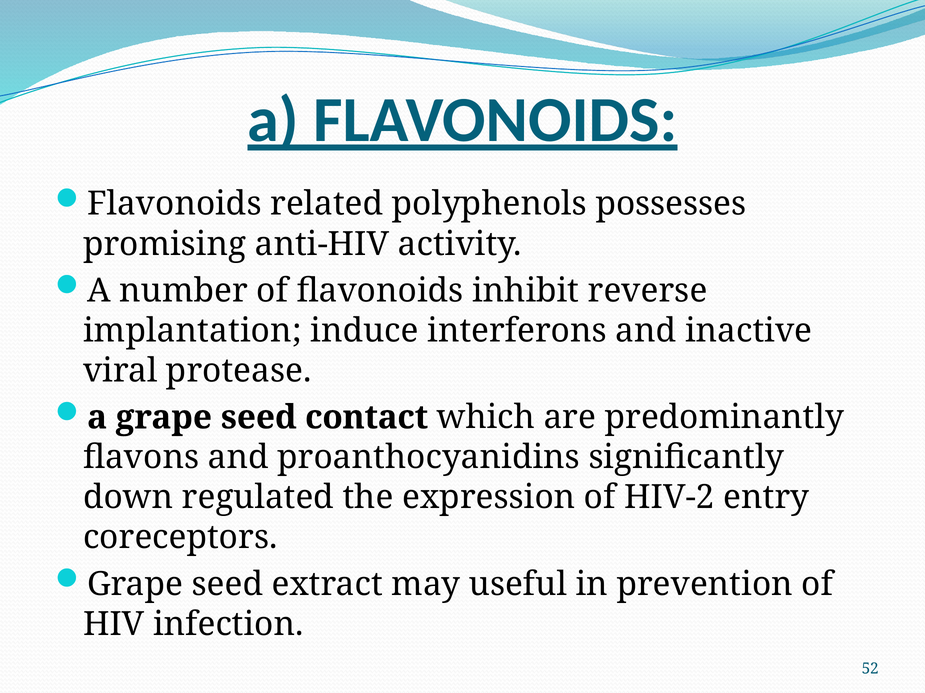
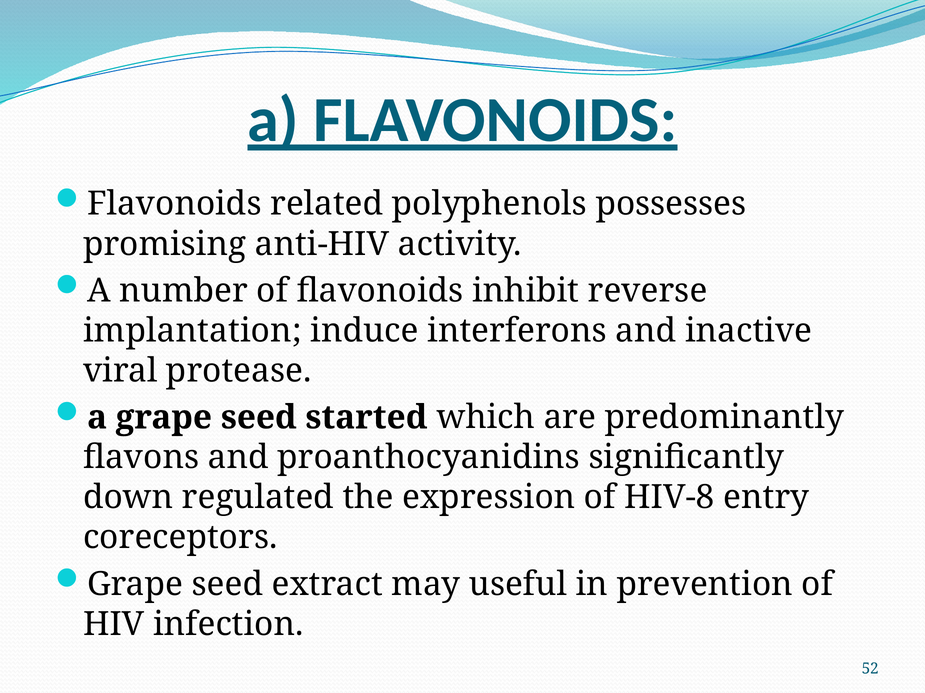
contact: contact -> started
HIV-2: HIV-2 -> HIV-8
